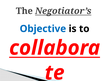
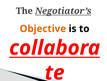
Objective colour: blue -> orange
